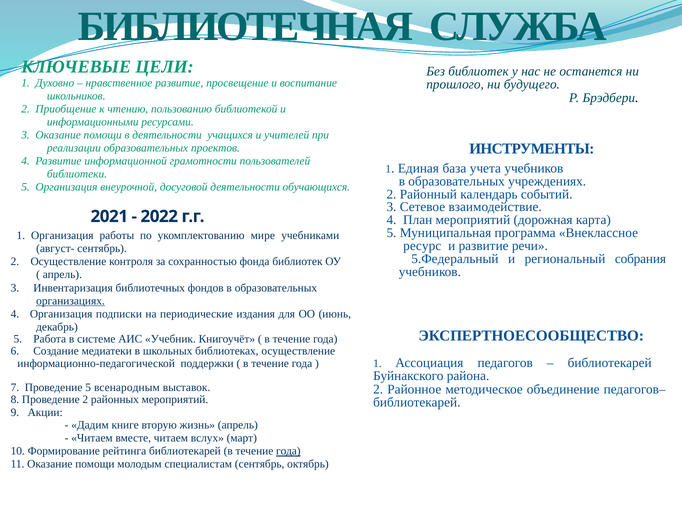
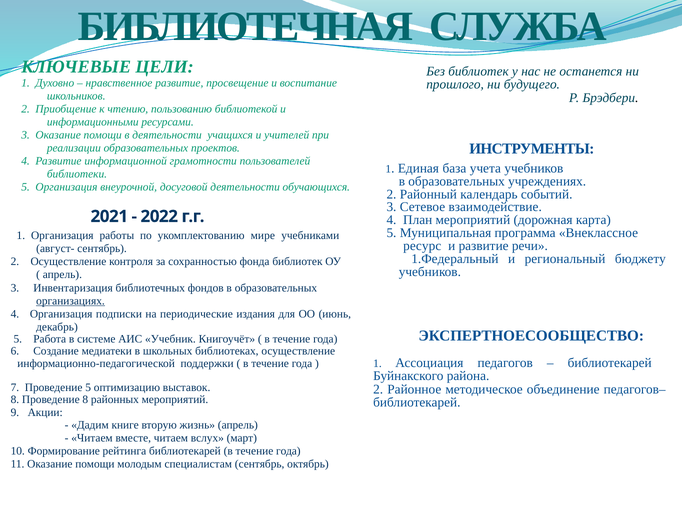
5.Федеральный: 5.Федеральный -> 1.Федеральный
собрания: собрания -> бюджету
всенародным: всенародным -> оптимизацию
Проведение 2: 2 -> 8
года at (288, 452) underline: present -> none
